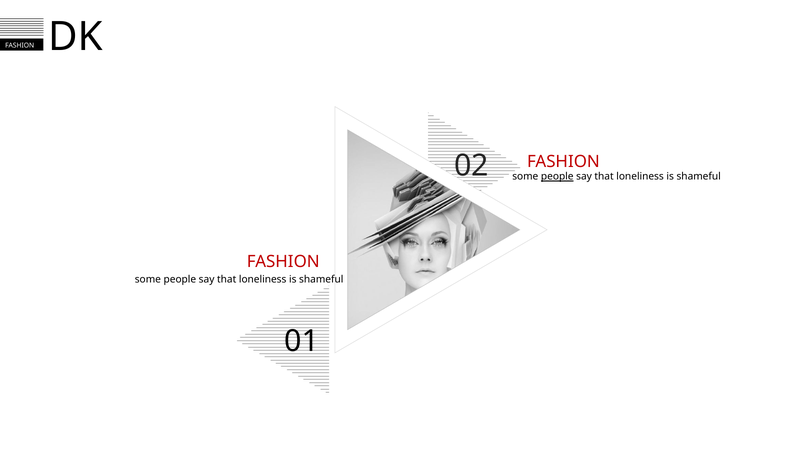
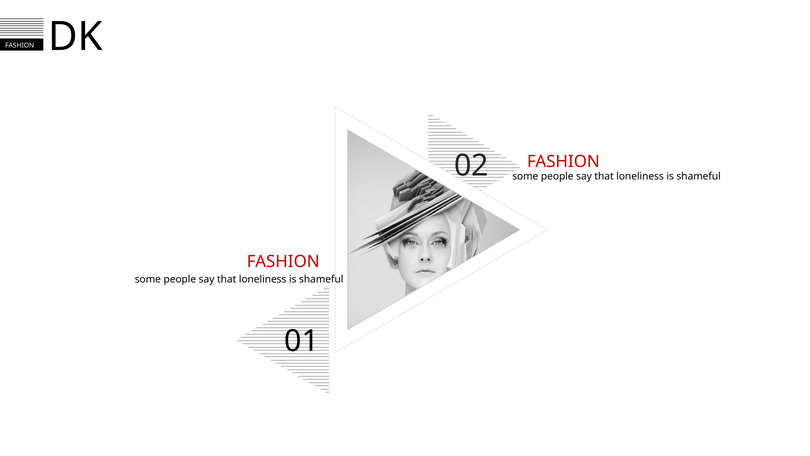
people at (557, 176) underline: present -> none
